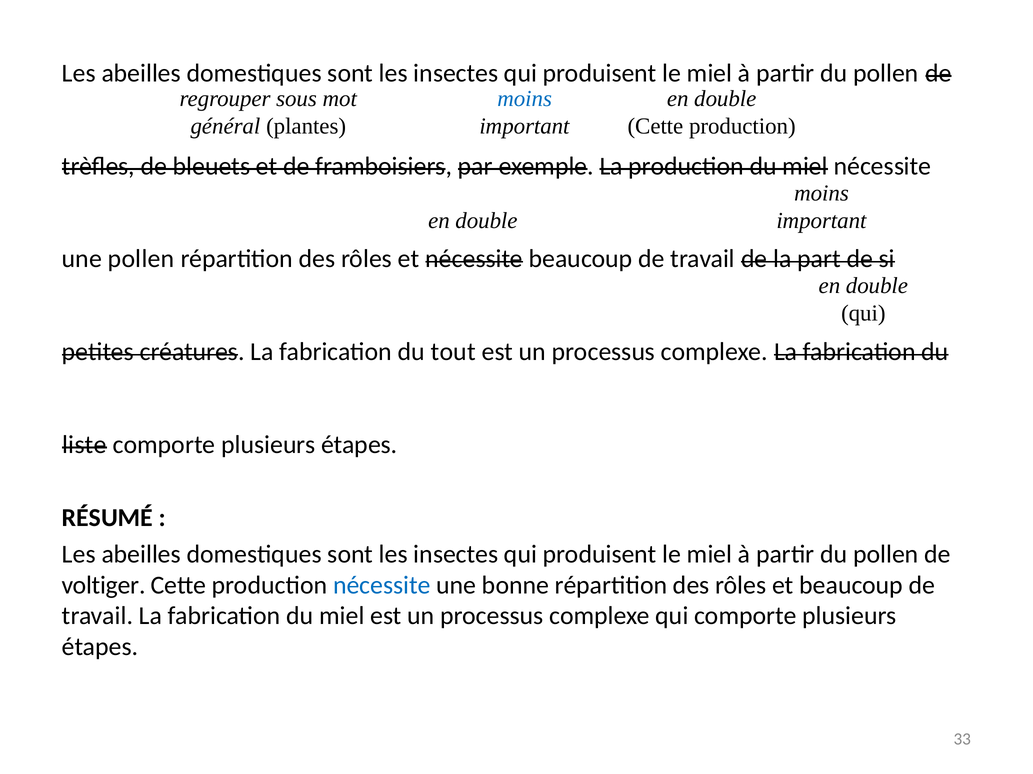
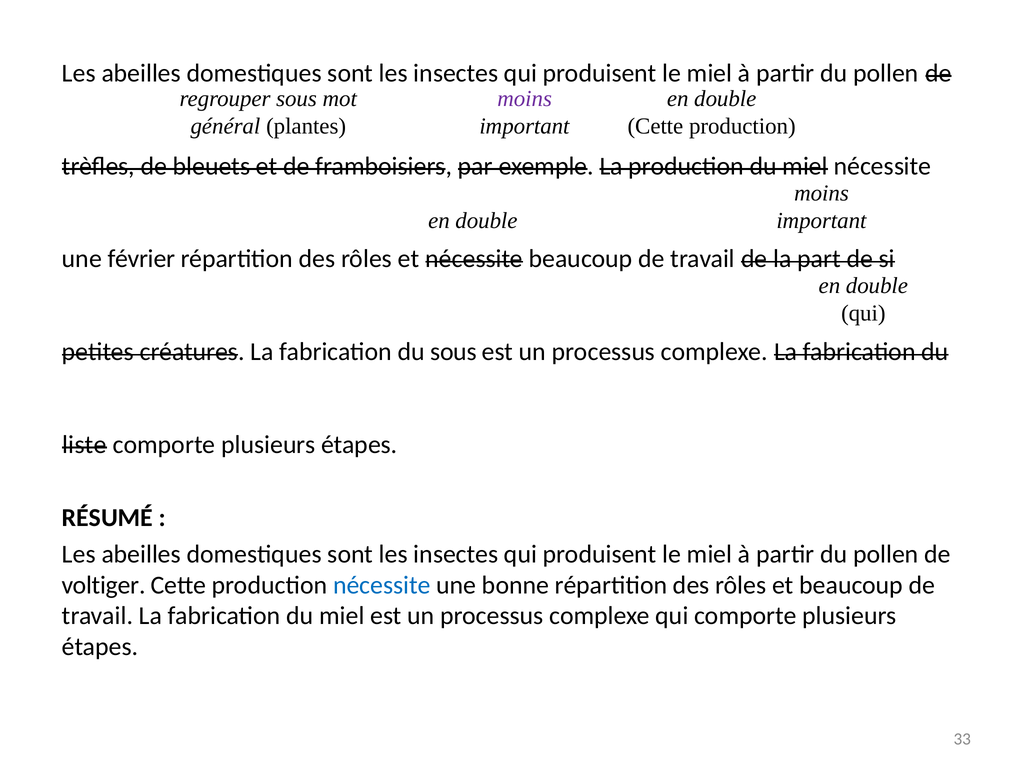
moins at (525, 99) colour: blue -> purple
une pollen: pollen -> février
du tout: tout -> sous
